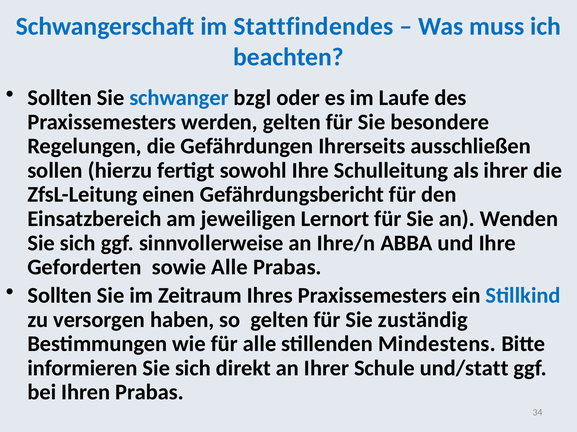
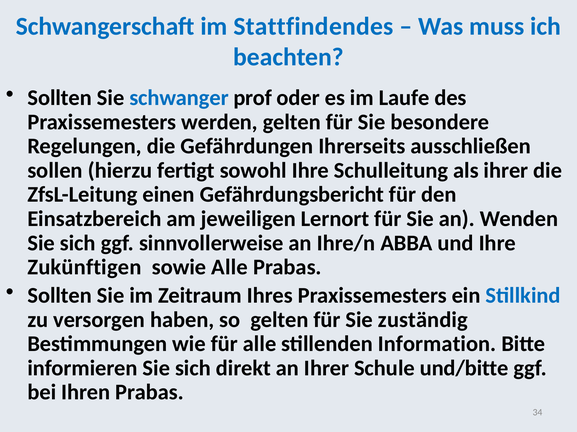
bzgl: bzgl -> prof
Geforderten: Geforderten -> Zukünftigen
Mindestens: Mindestens -> Information
und/statt: und/statt -> und/bitte
